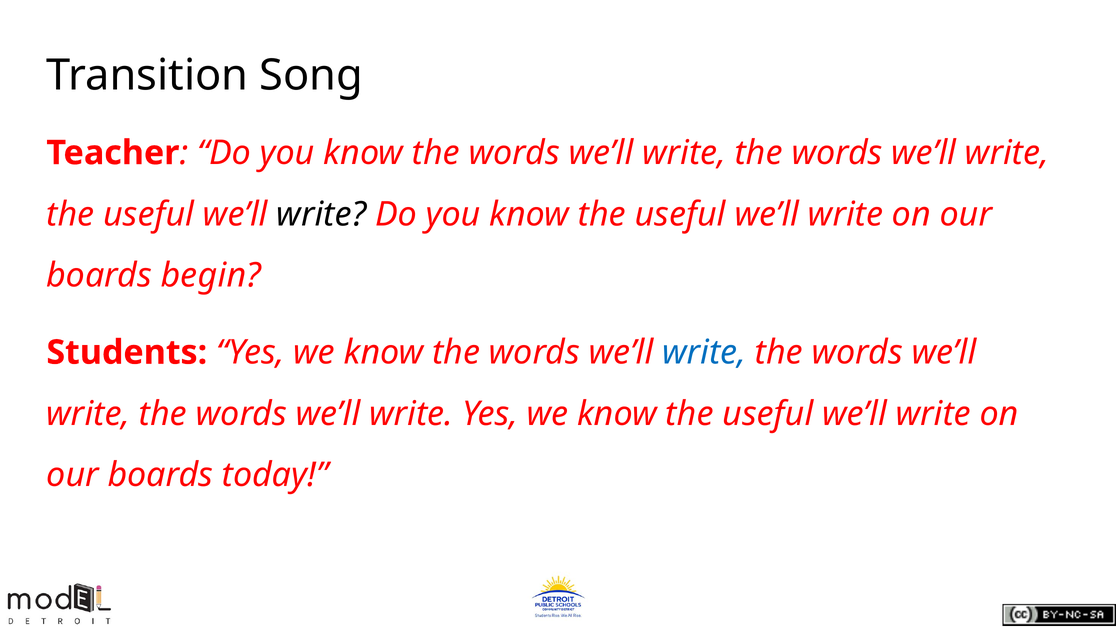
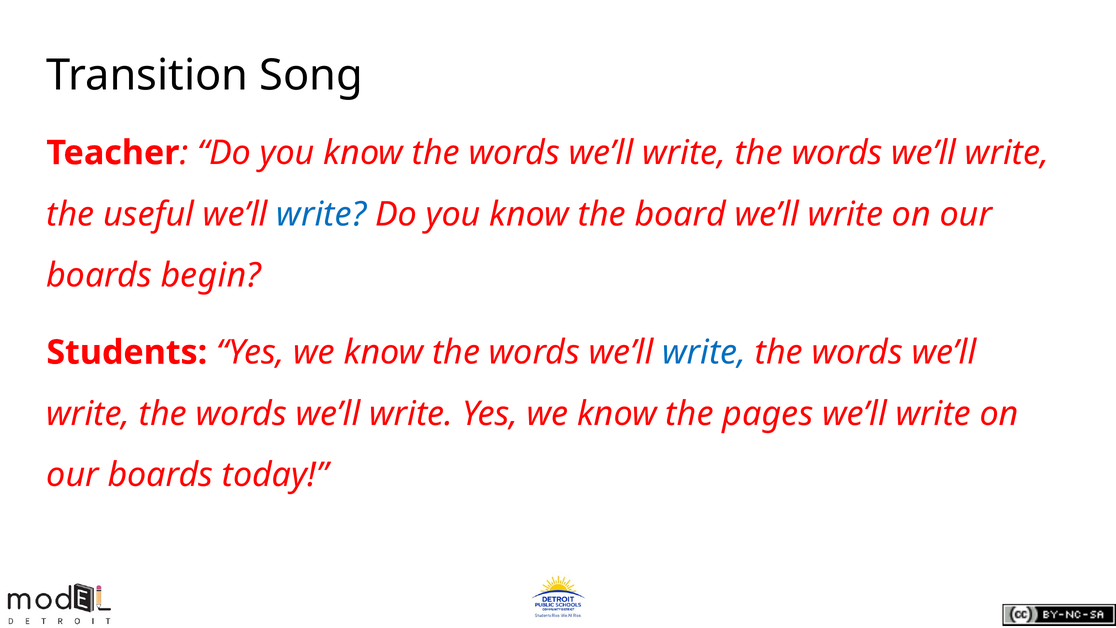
write at (321, 214) colour: black -> blue
you know the useful: useful -> board
we know the useful: useful -> pages
